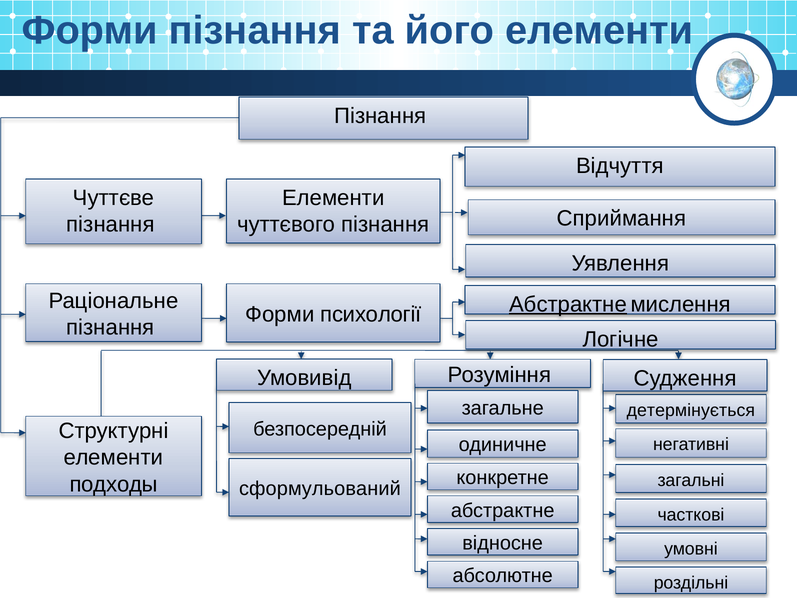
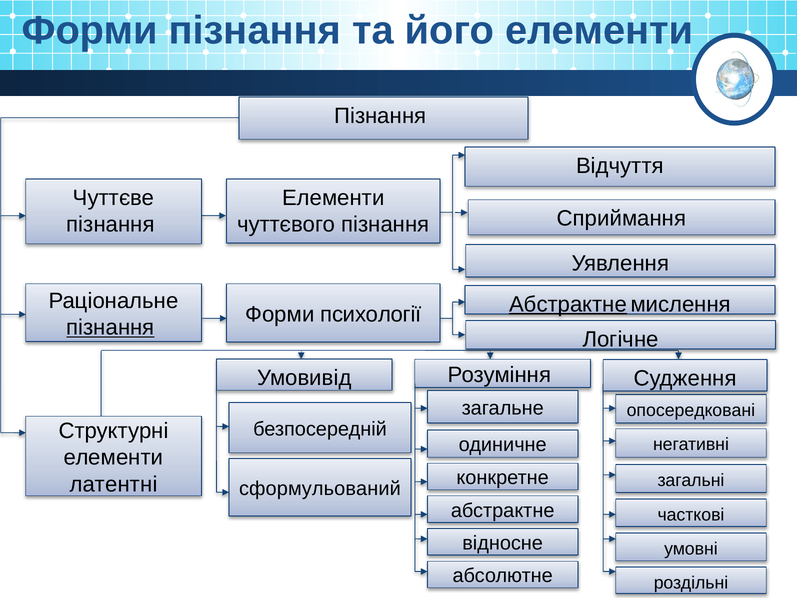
пізнання at (110, 327) underline: none -> present
детермінується: детермінується -> опосередковані
подходы: подходы -> латентні
